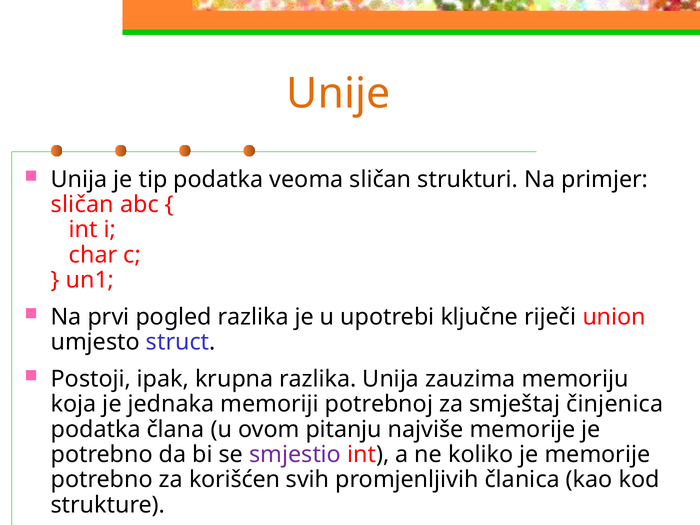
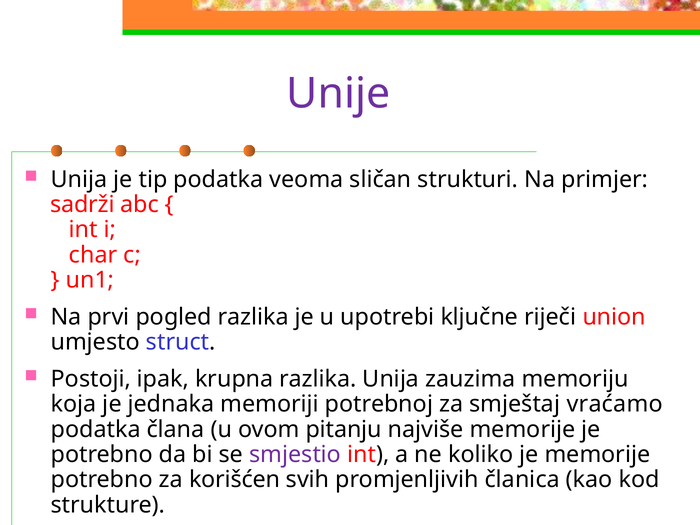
Unije colour: orange -> purple
sličan at (82, 205): sličan -> sadrži
činjenica: činjenica -> vraćamo
